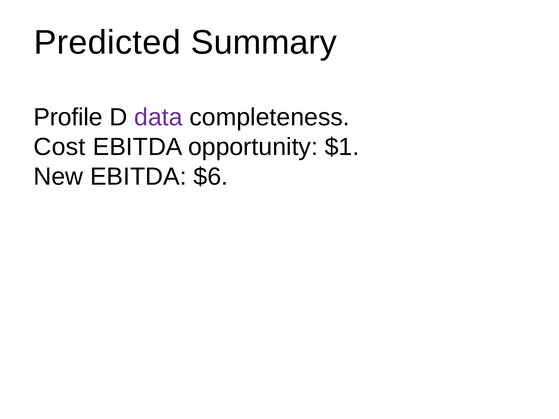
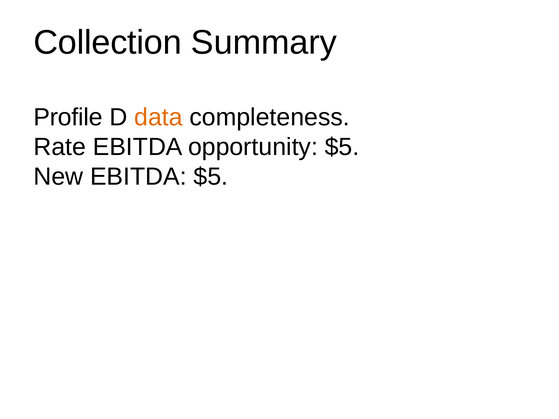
Predicted: Predicted -> Collection
data colour: purple -> orange
Cost: Cost -> Rate
opportunity $1: $1 -> $5
EBITDA $6: $6 -> $5
